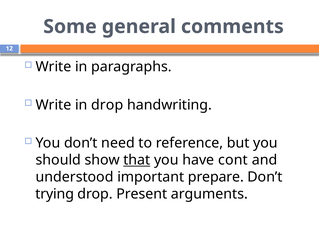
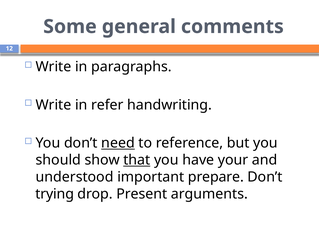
in drop: drop -> refer
need underline: none -> present
cont: cont -> your
